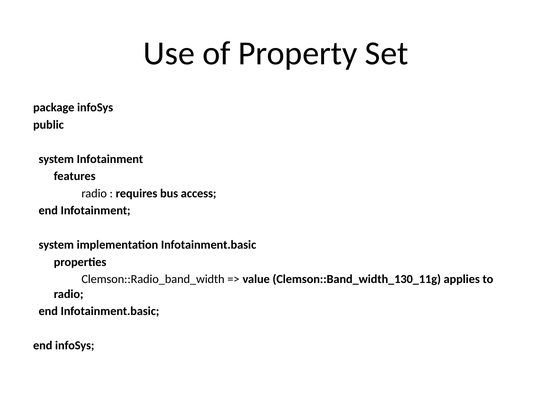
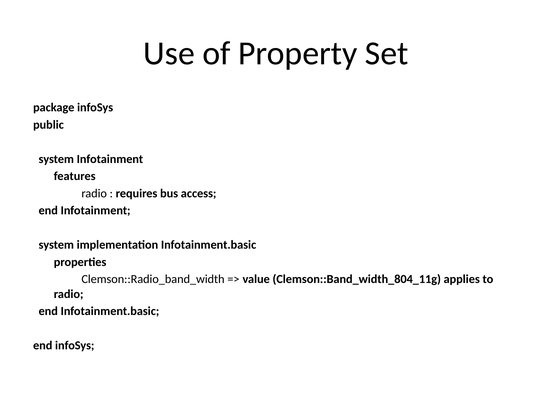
Clemson::Band_width_130_11g: Clemson::Band_width_130_11g -> Clemson::Band_width_804_11g
